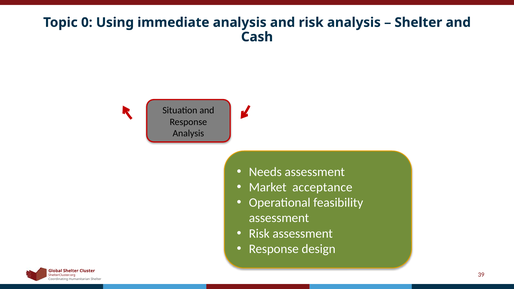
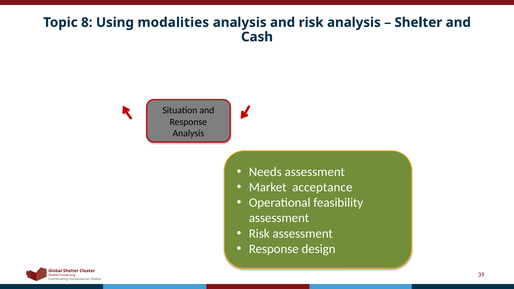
0: 0 -> 8
immediate: immediate -> modalities
